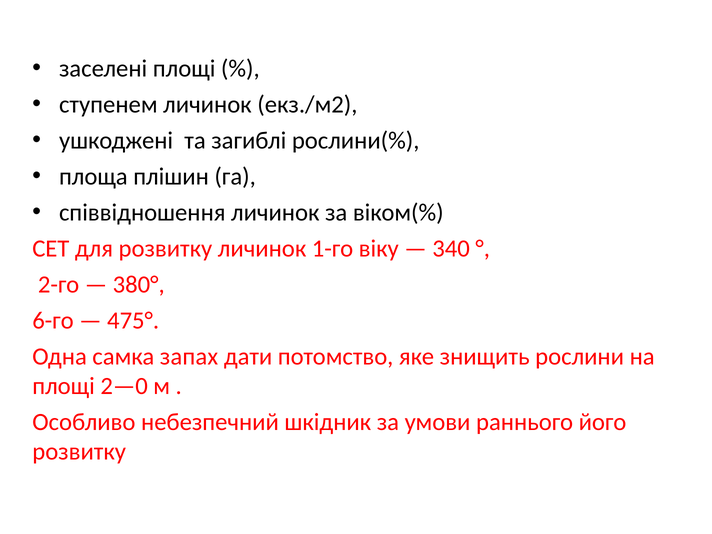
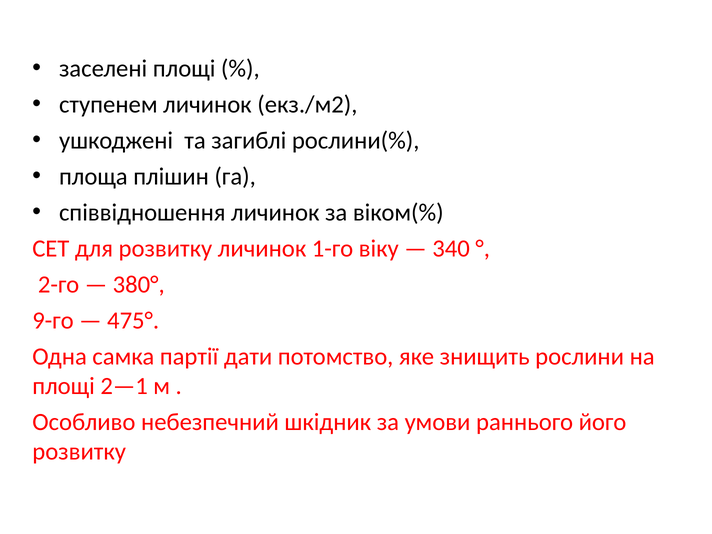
6-го: 6-го -> 9-го
запах: запах -> партії
2—0: 2—0 -> 2—1
